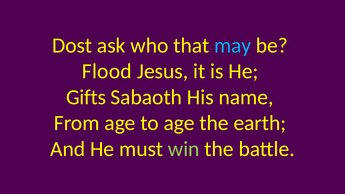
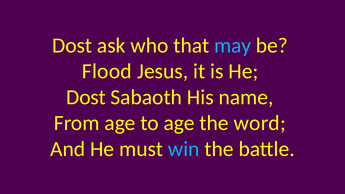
Gifts at (86, 97): Gifts -> Dost
earth: earth -> word
win colour: light green -> light blue
